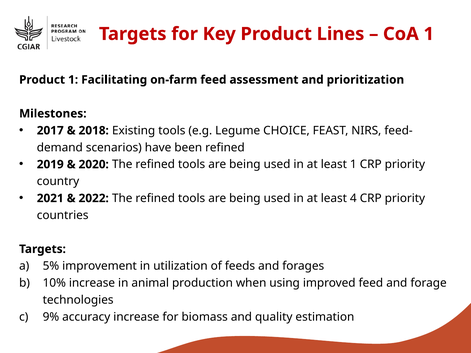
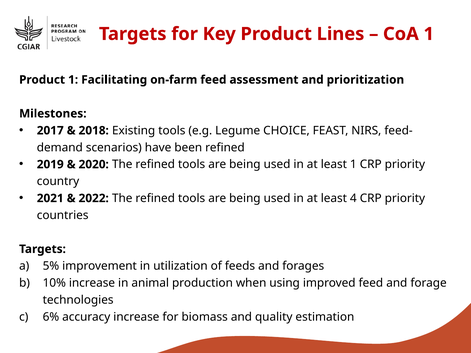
9%: 9% -> 6%
